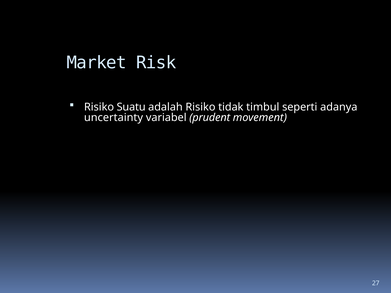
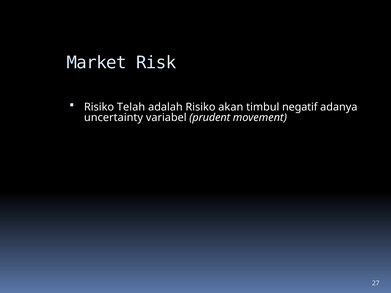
Suatu: Suatu -> Telah
tidak: tidak -> akan
seperti: seperti -> negatif
